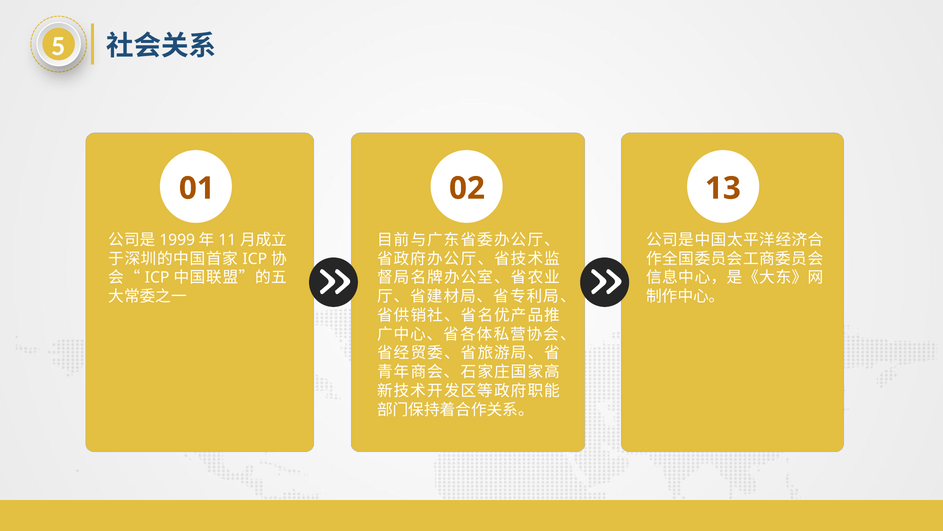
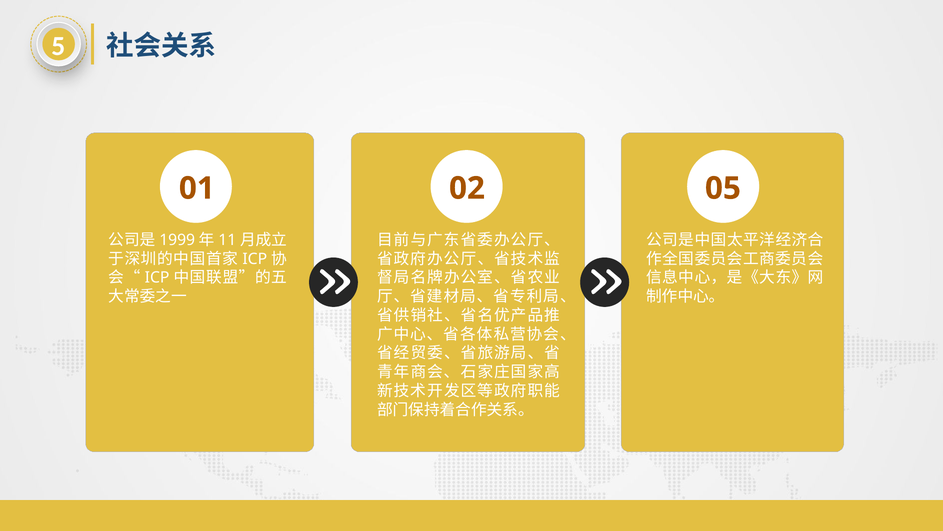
13: 13 -> 05
